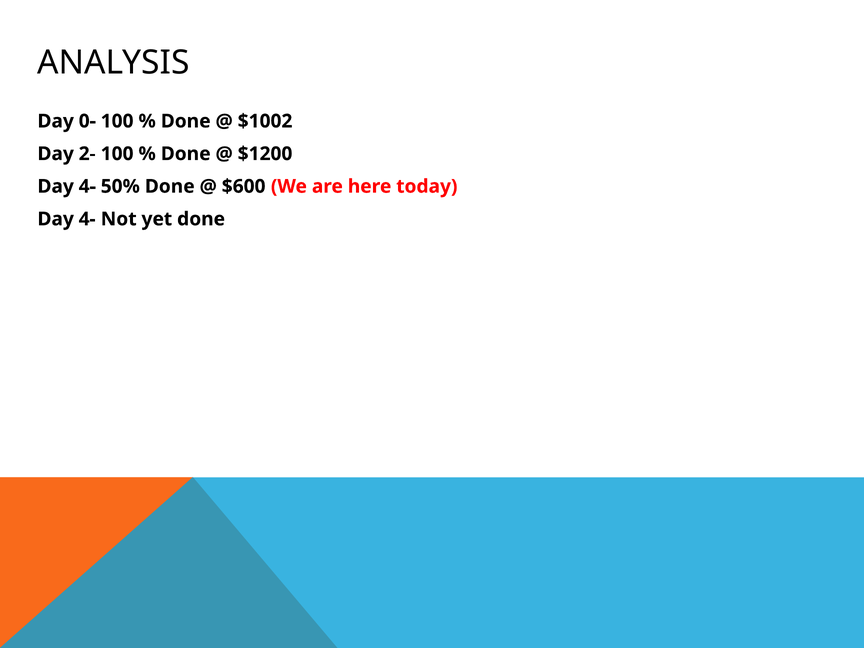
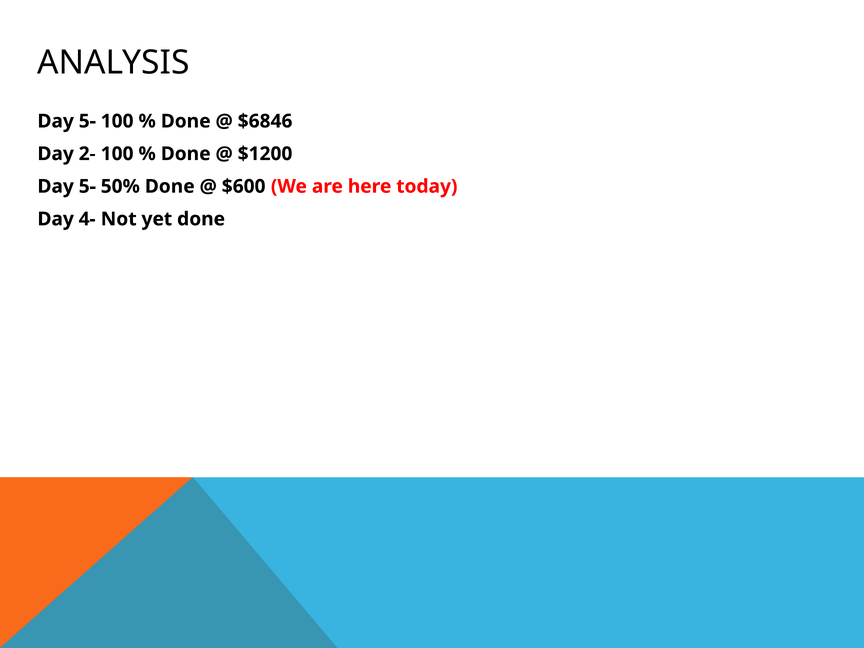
0- at (87, 121): 0- -> 5-
$1002: $1002 -> $6846
4- at (87, 186): 4- -> 5-
